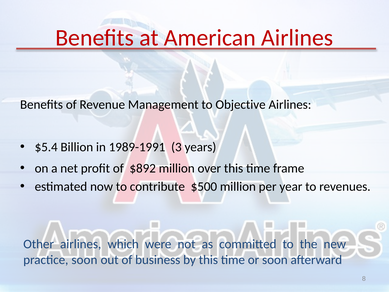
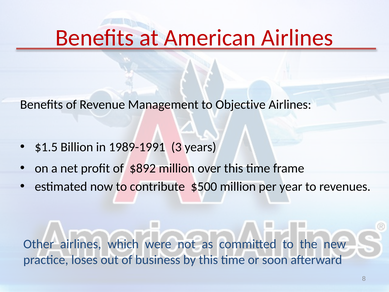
$5.4: $5.4 -> $1.5
practice soon: soon -> loses
